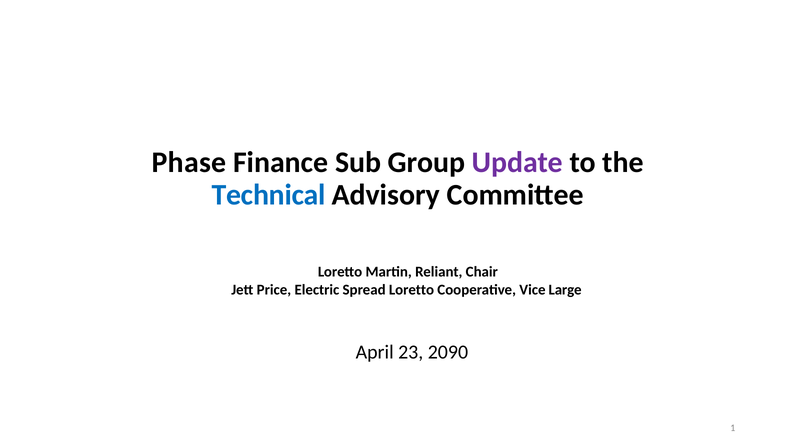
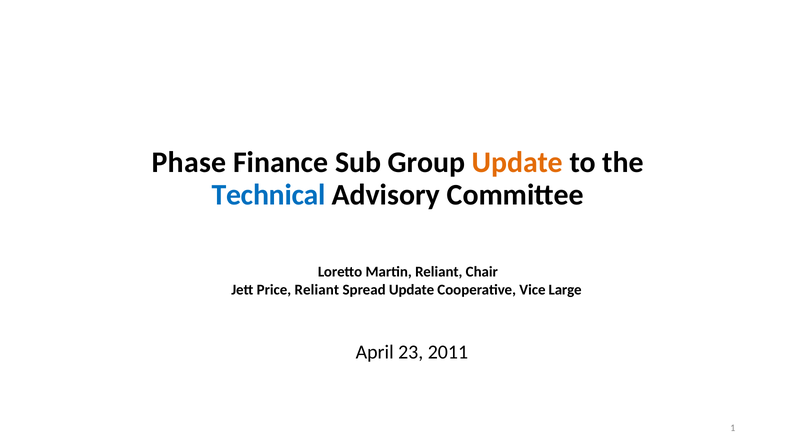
Update at (517, 162) colour: purple -> orange
Price Electric: Electric -> Reliant
Spread Loretto: Loretto -> Update
2090: 2090 -> 2011
